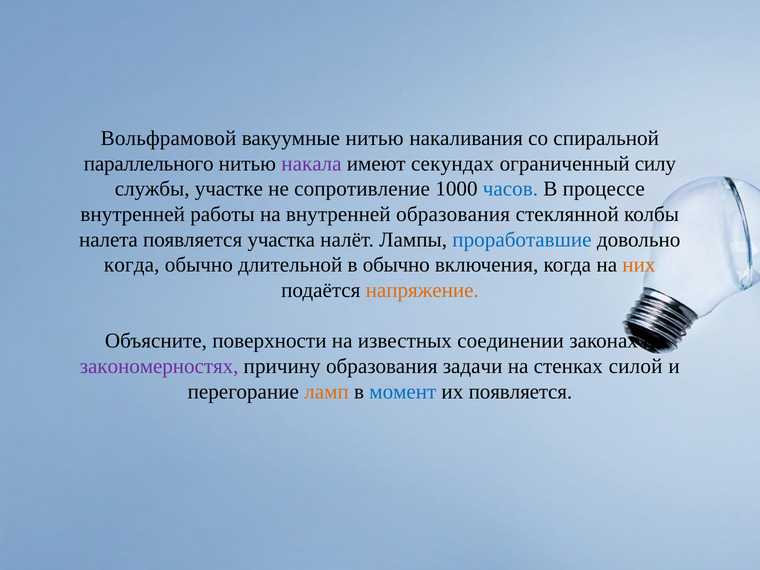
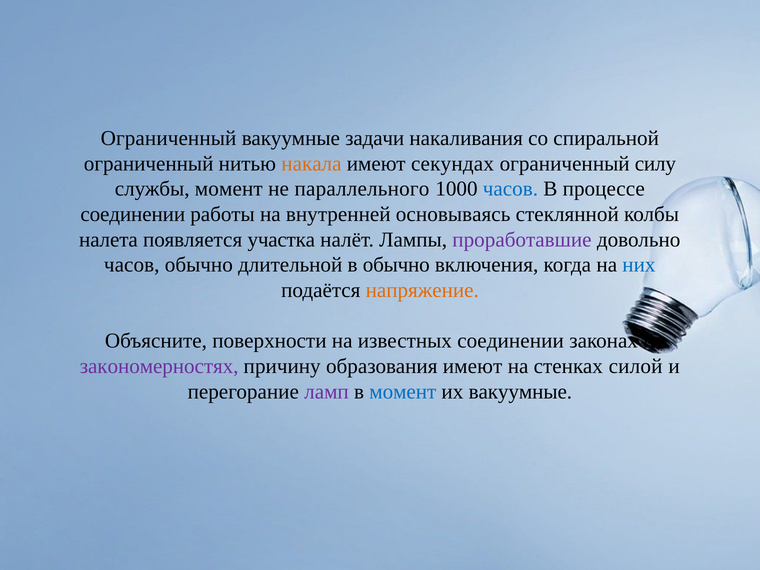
Вольфрамовой at (169, 138): Вольфрамовой -> Ограниченный
вакуумные нитью: нитью -> задачи
параллельного at (149, 164): параллельного -> ограниченный
накала colour: purple -> orange
службы участке: участке -> момент
сопротивление: сопротивление -> параллельного
внутренней at (133, 214): внутренней -> соединении
внутренней образования: образования -> основываясь
проработавшие colour: blue -> purple
когда at (132, 265): когда -> часов
них colour: orange -> blue
образования задачи: задачи -> имеют
ламп colour: orange -> purple
их появляется: появляется -> вакуумные
